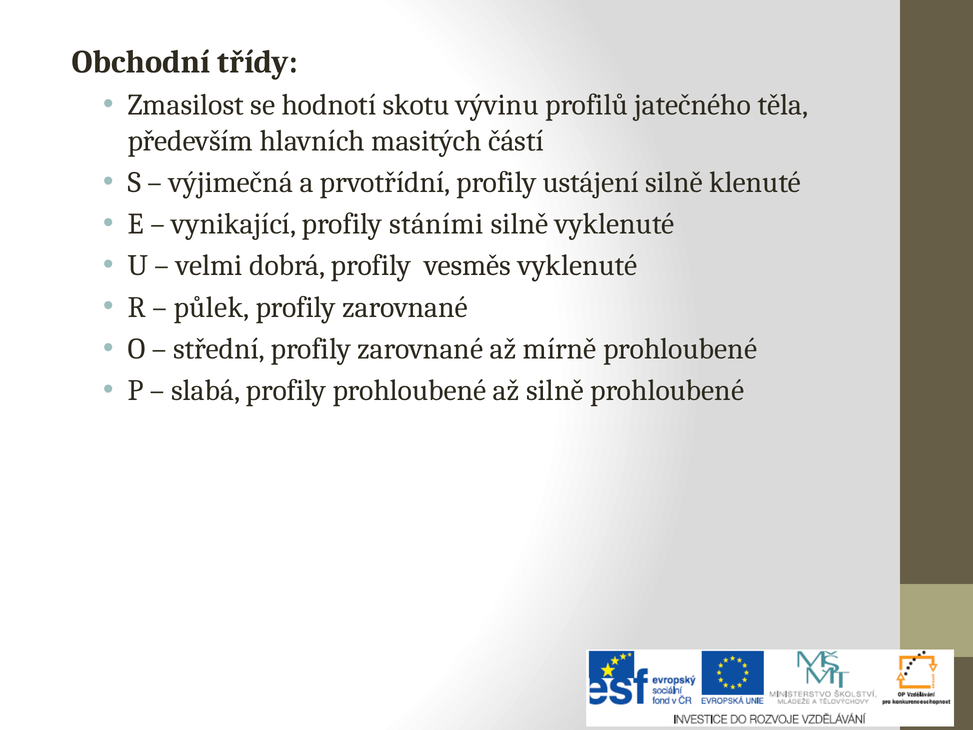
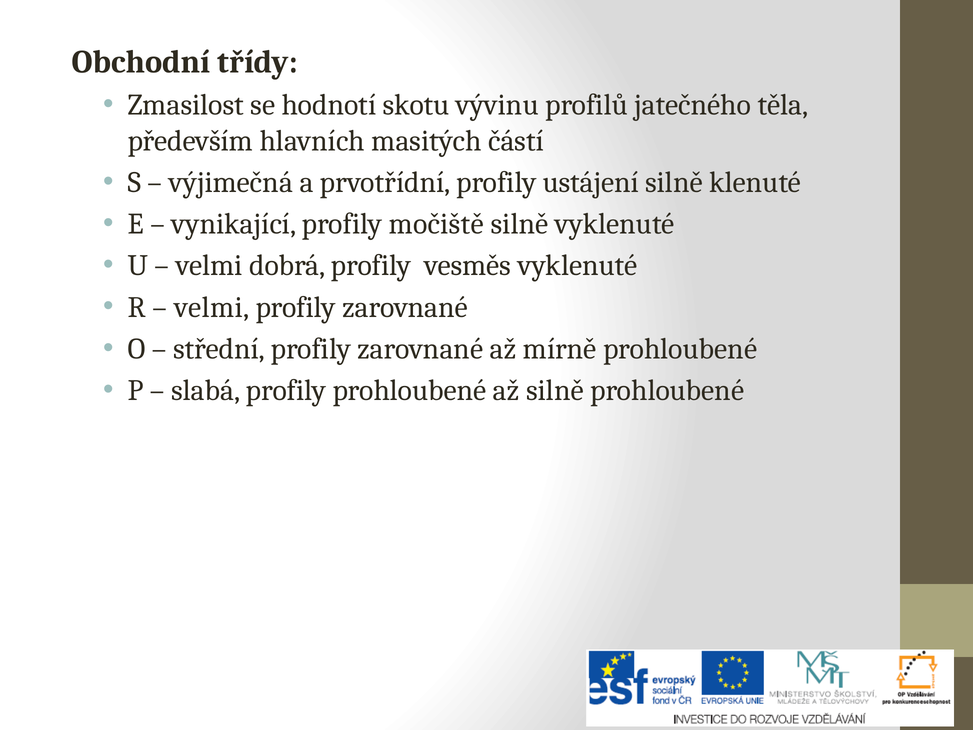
stáními: stáními -> močiště
půlek at (212, 307): půlek -> velmi
